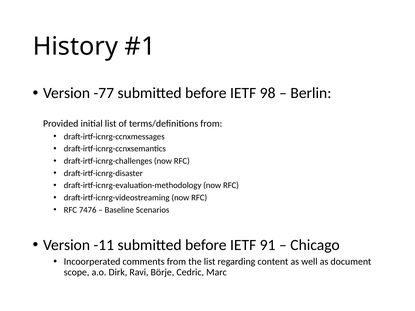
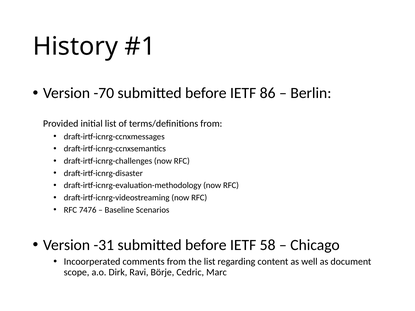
-77: -77 -> -70
98: 98 -> 86
-11: -11 -> -31
91: 91 -> 58
